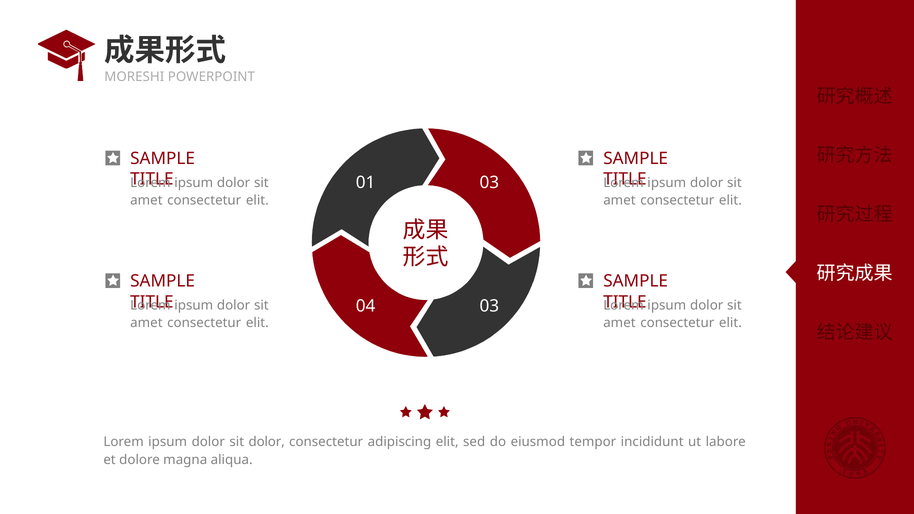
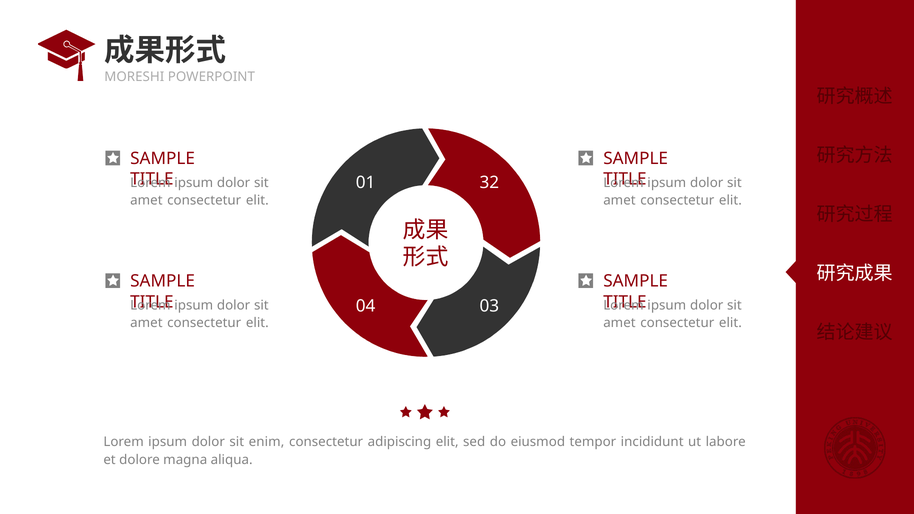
01 03: 03 -> 32
sit dolor: dolor -> enim
